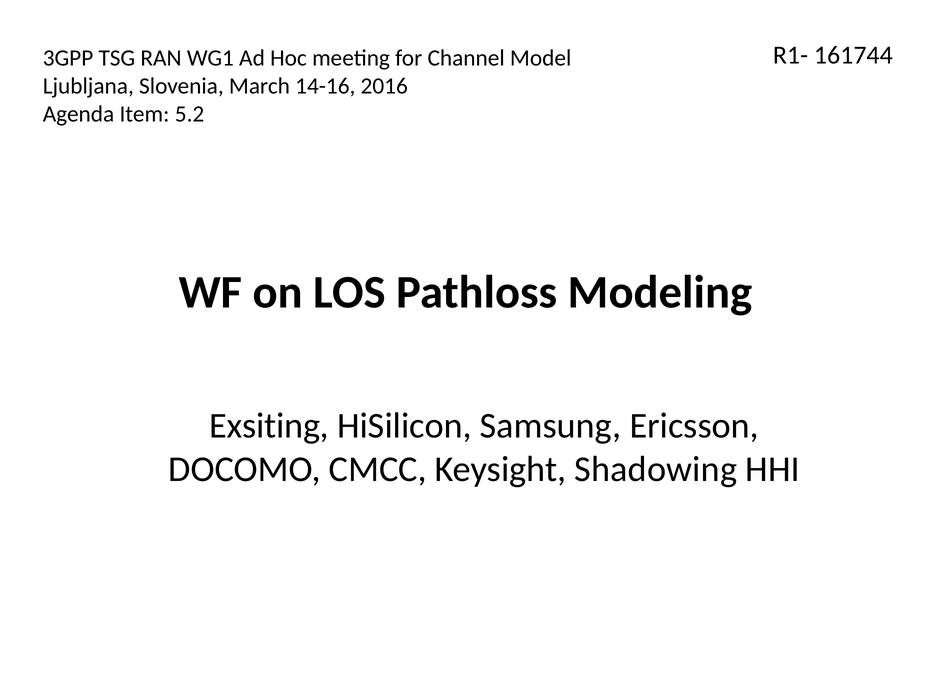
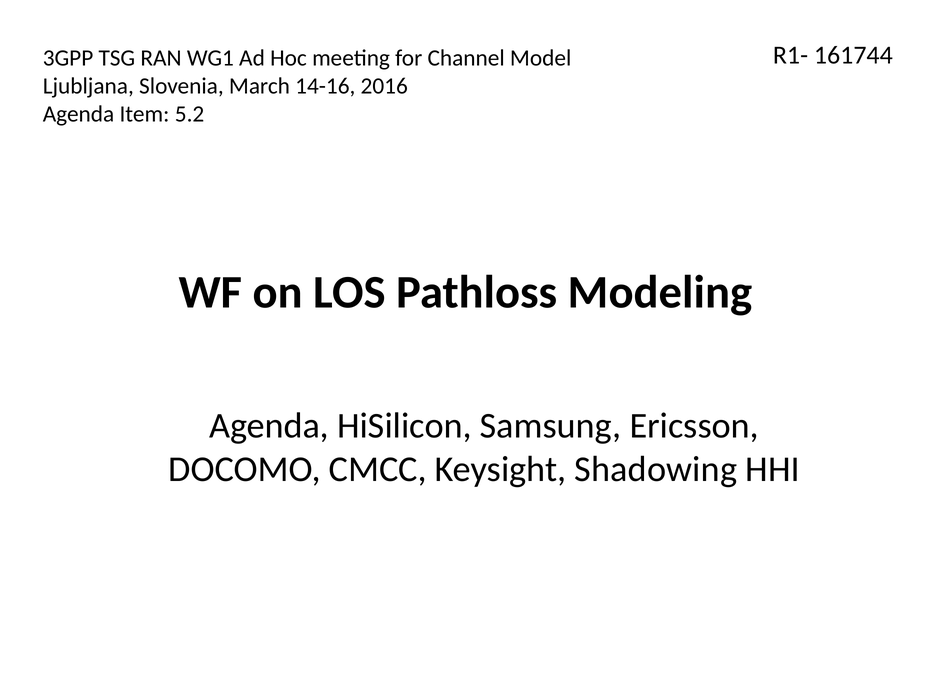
Exsiting at (269, 426): Exsiting -> Agenda
